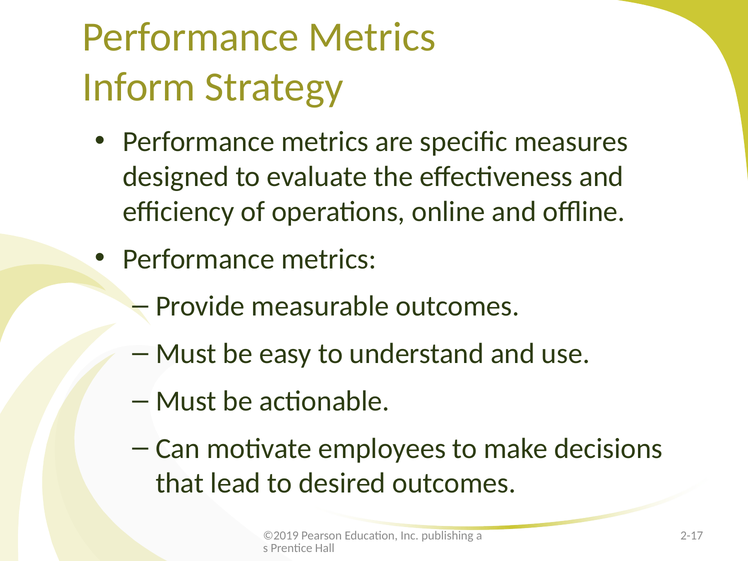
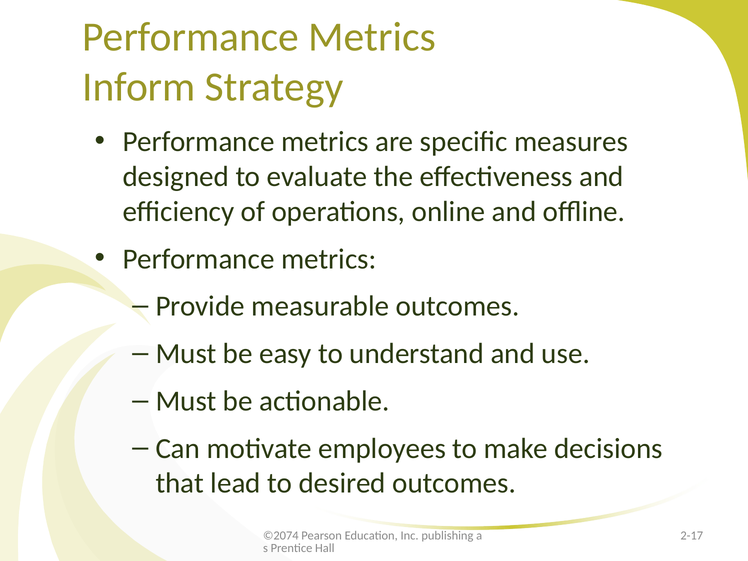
©2019: ©2019 -> ©2074
